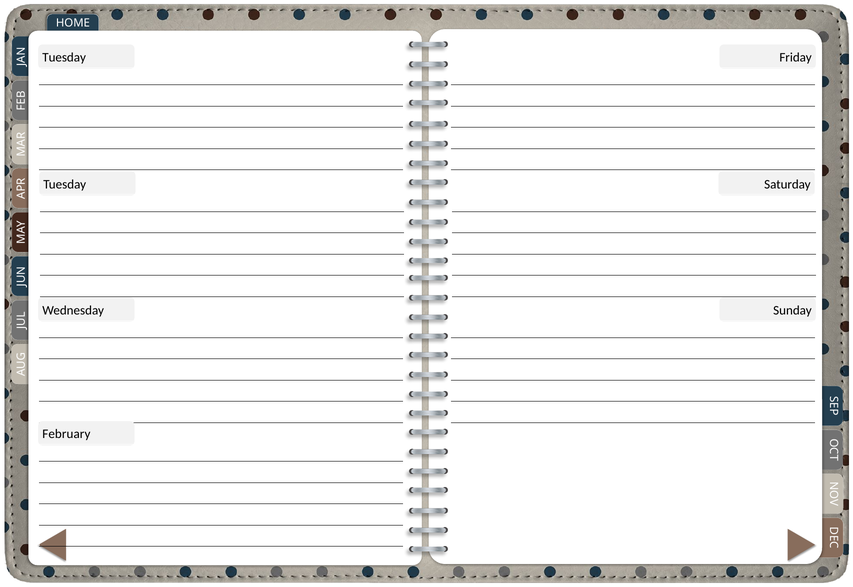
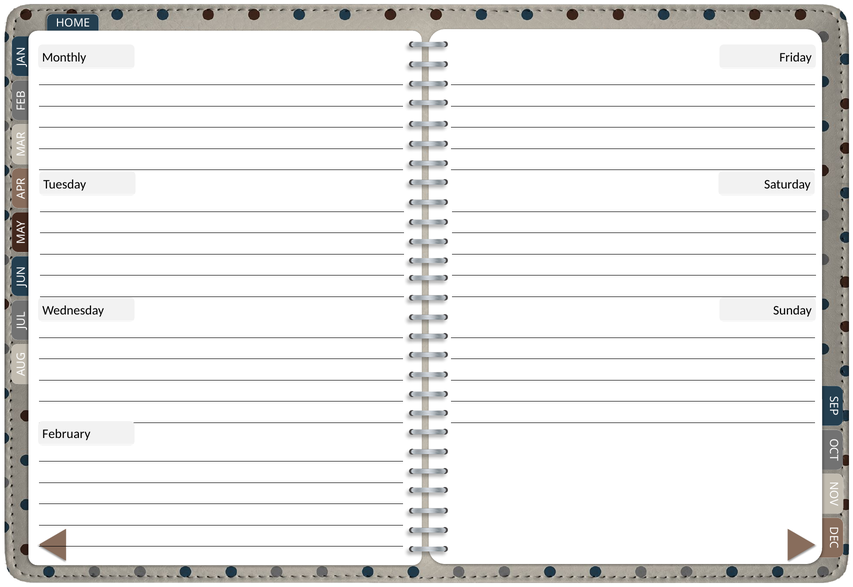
Tuesday at (64, 57): Tuesday -> Monthly
